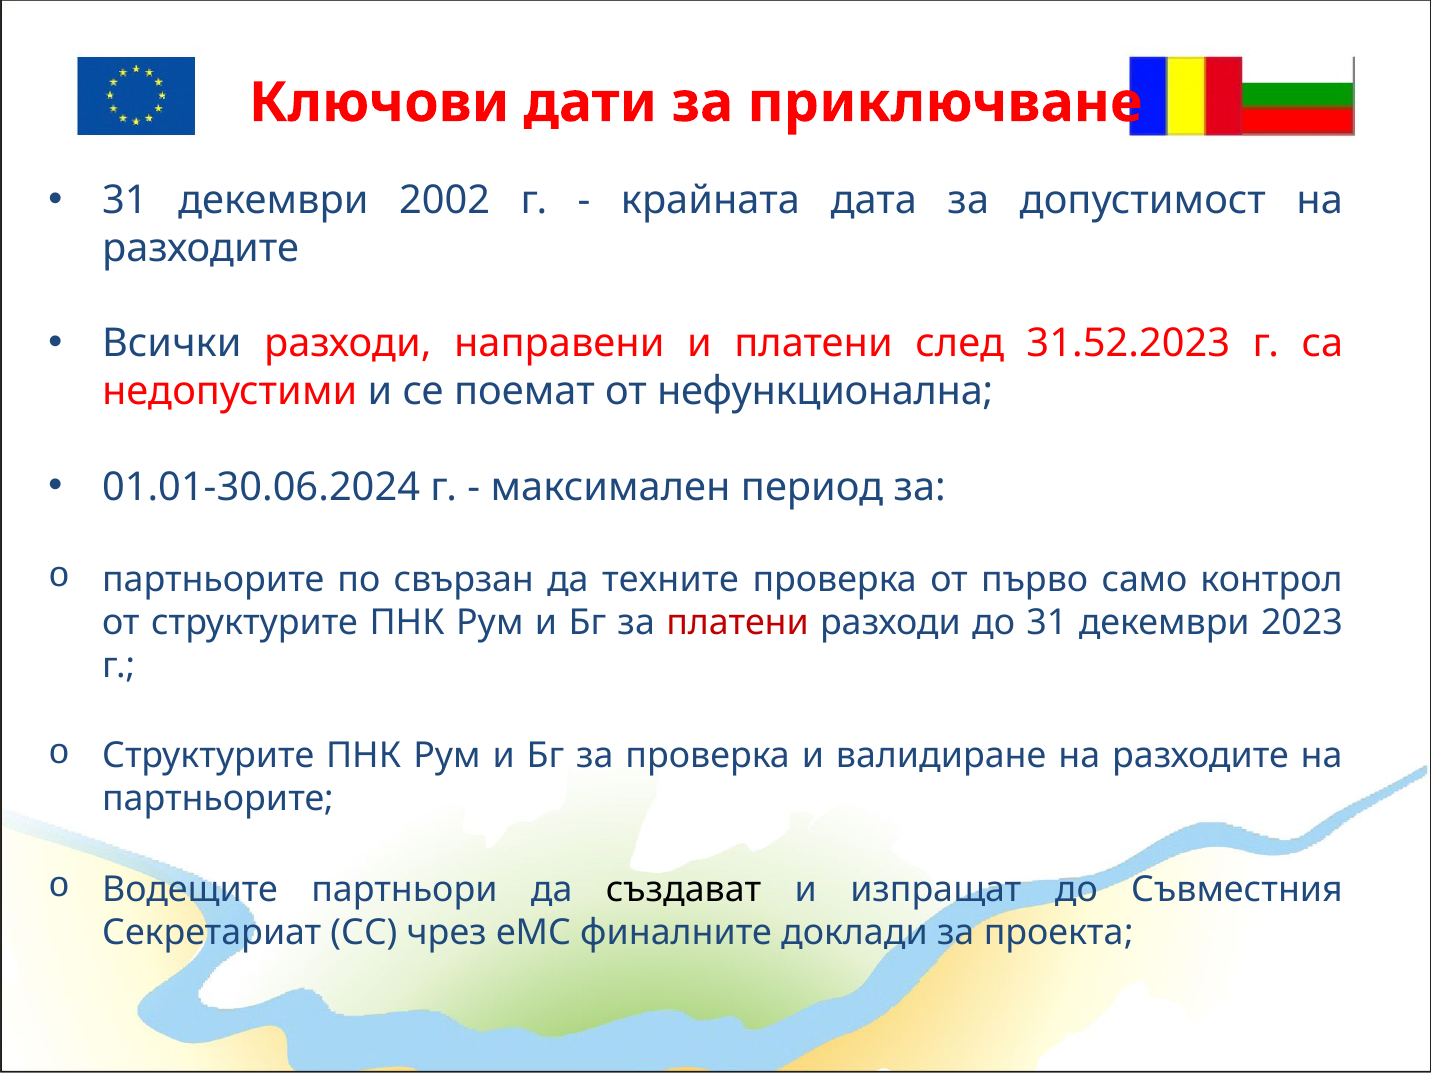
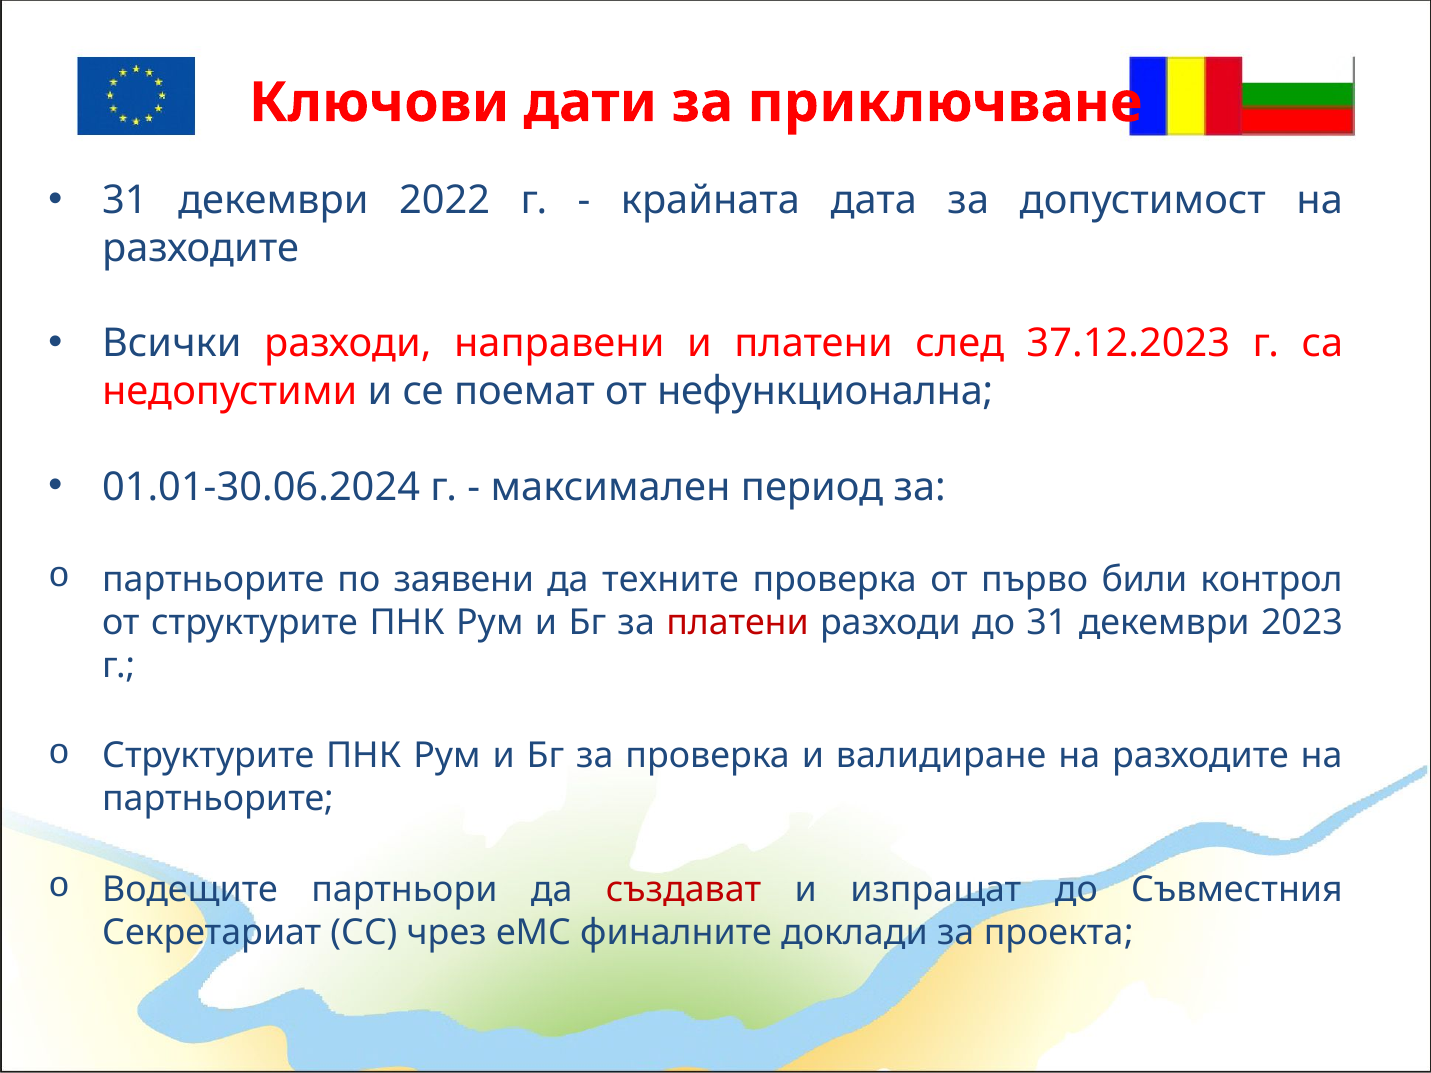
2002: 2002 -> 2022
31.52.2023: 31.52.2023 -> 37.12.2023
свързан: свързан -> заявени
само: само -> били
създават colour: black -> red
